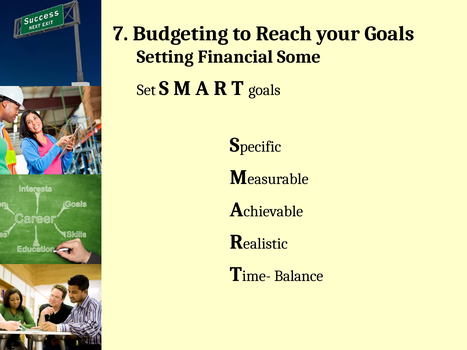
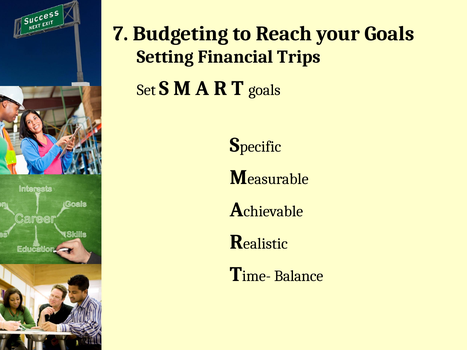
Some: Some -> Trips
